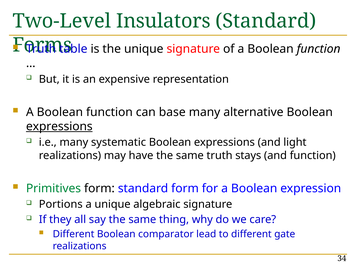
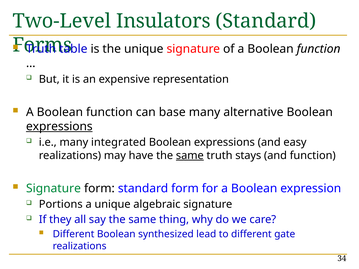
systematic: systematic -> integrated
light: light -> easy
same at (190, 156) underline: none -> present
Primitives at (54, 189): Primitives -> Signature
comparator: comparator -> synthesized
